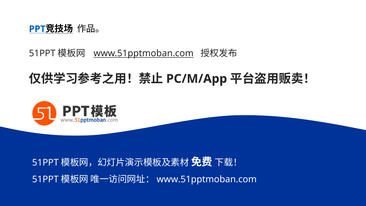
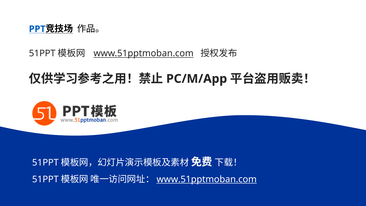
www.51pptmoban.com at (207, 179) underline: none -> present
